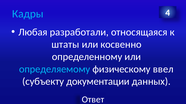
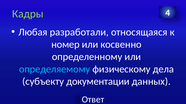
Кадры colour: light blue -> light green
штаты: штаты -> номер
ввел: ввел -> дела
